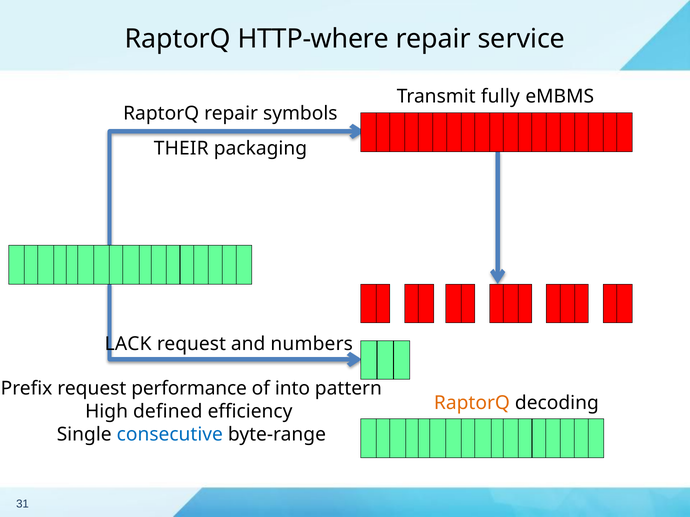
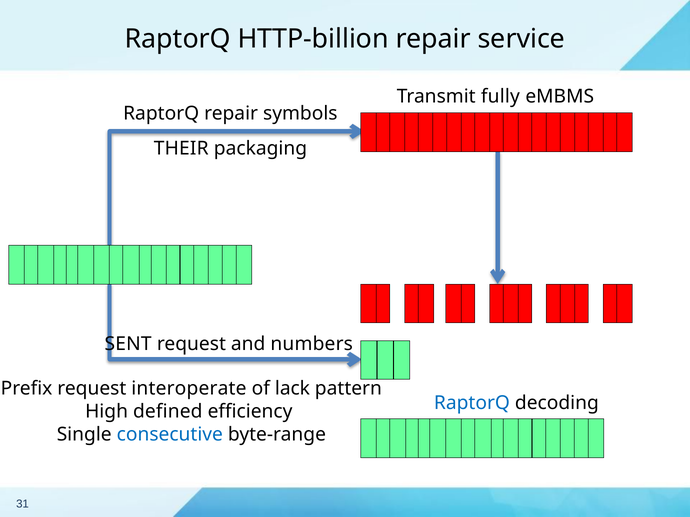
HTTP-where: HTTP-where -> HTTP-billion
LACK: LACK -> SENT
performance: performance -> interoperate
into: into -> lack
RaptorQ at (472, 403) colour: orange -> blue
